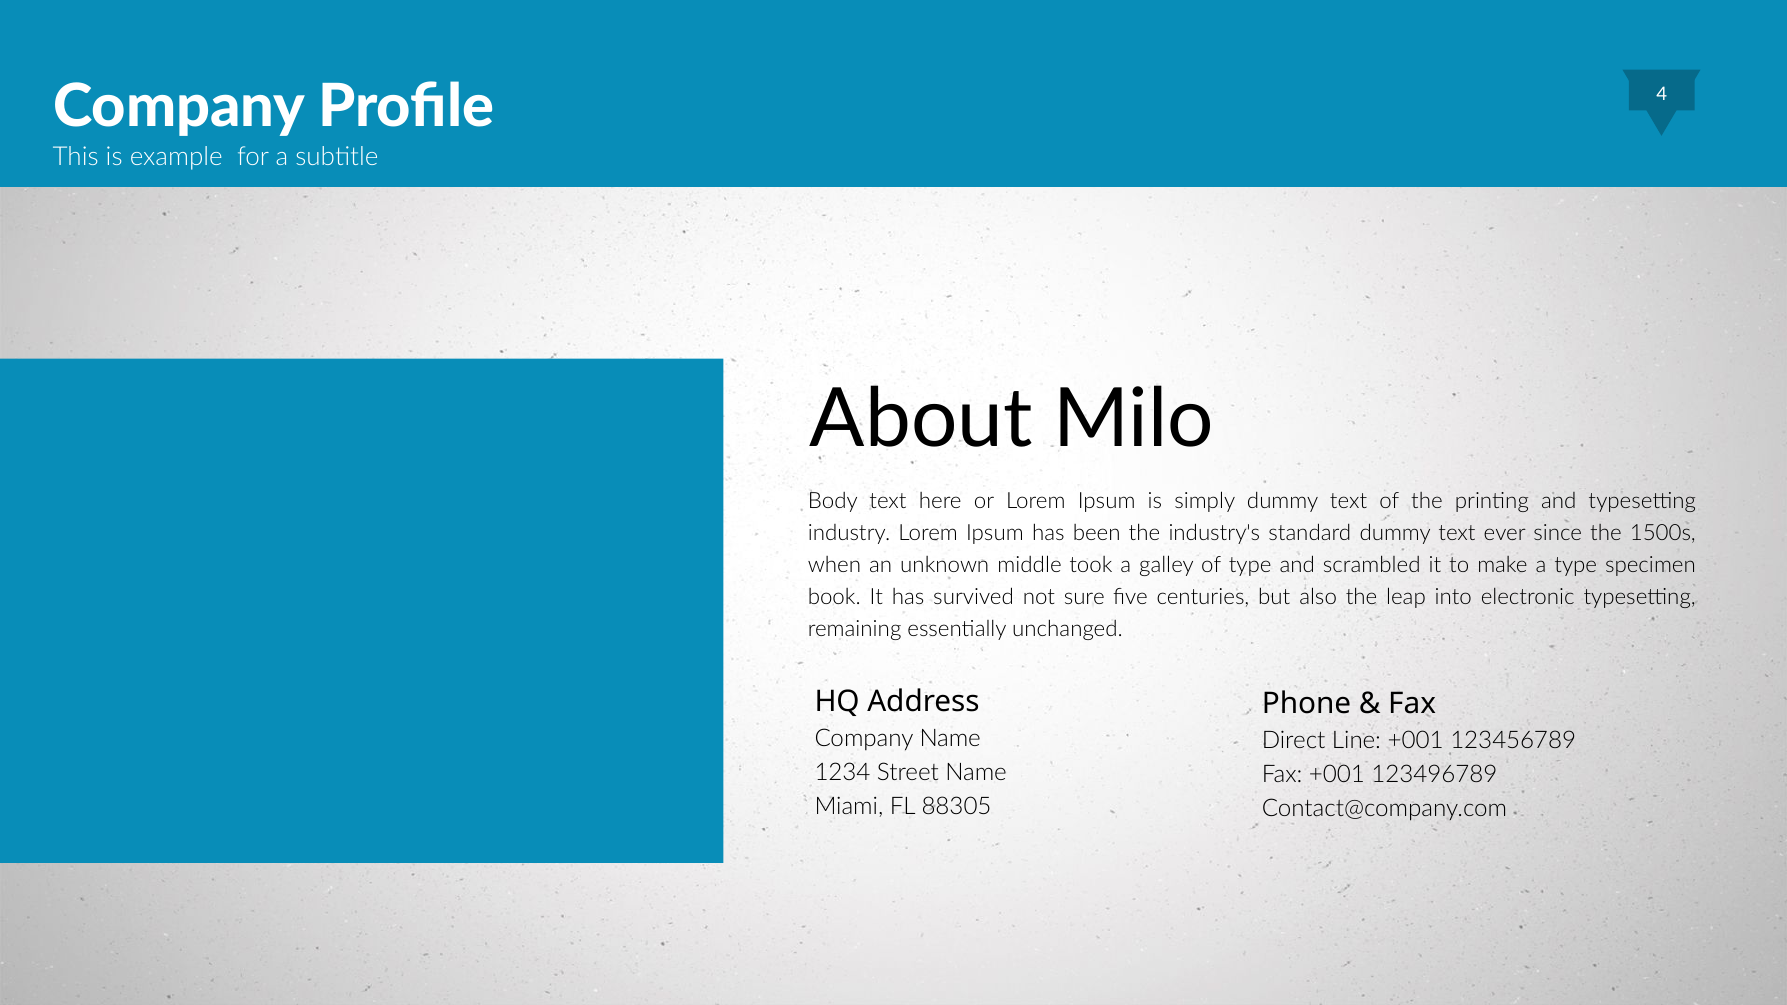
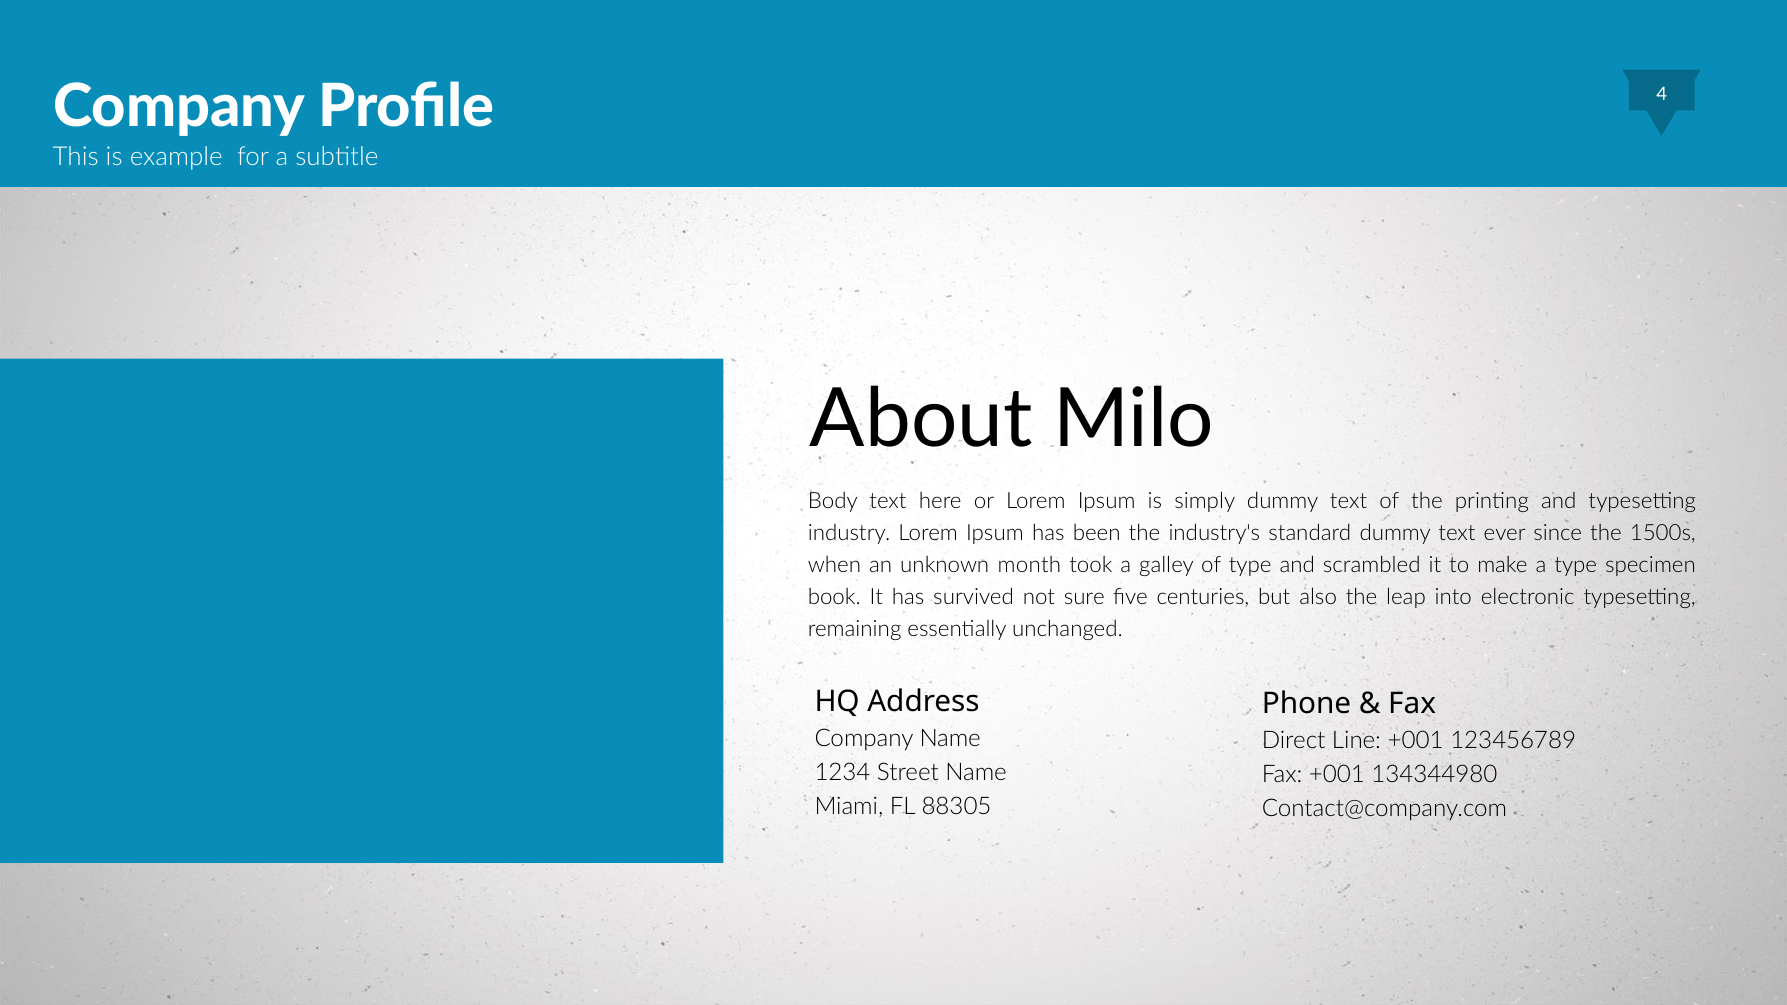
middle: middle -> month
123496789: 123496789 -> 134344980
